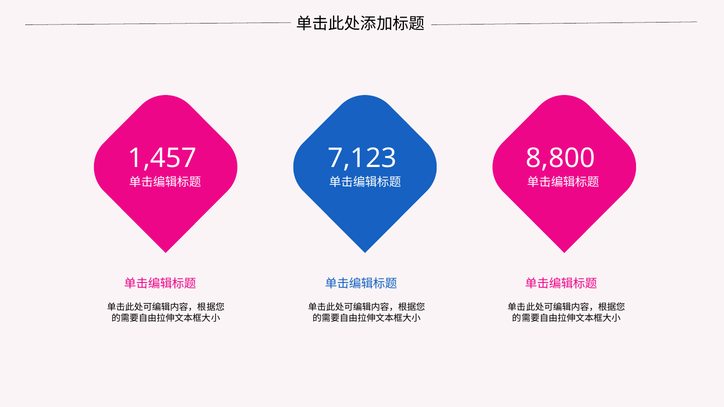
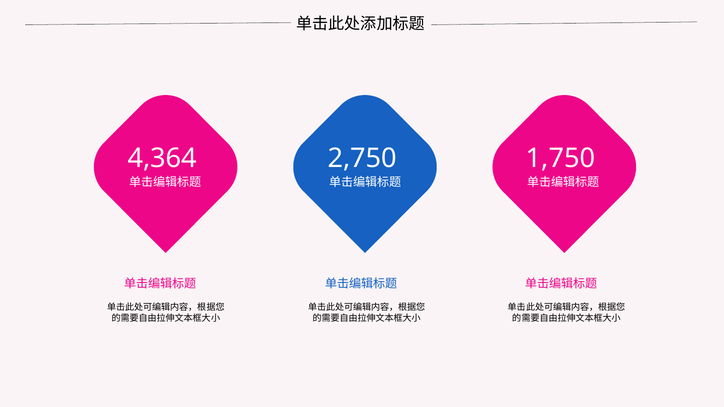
1,457: 1,457 -> 4,364
7,123: 7,123 -> 2,750
8,800: 8,800 -> 1,750
